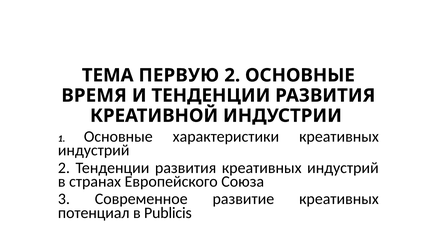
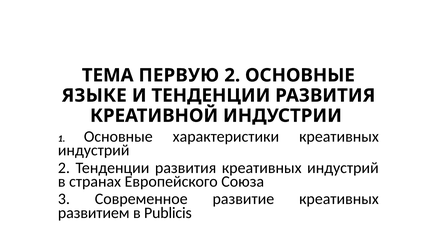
ВРЕМЯ: ВРЕМЯ -> ЯЗЫКЕ
потенциал: потенциал -> развитием
